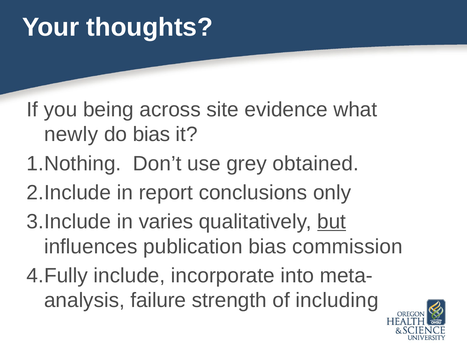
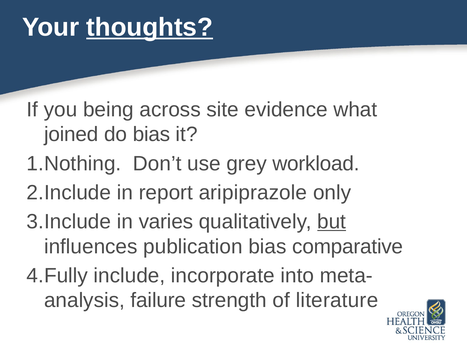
thoughts underline: none -> present
newly: newly -> joined
obtained: obtained -> workload
conclusions: conclusions -> aripiprazole
commission: commission -> comparative
including: including -> literature
